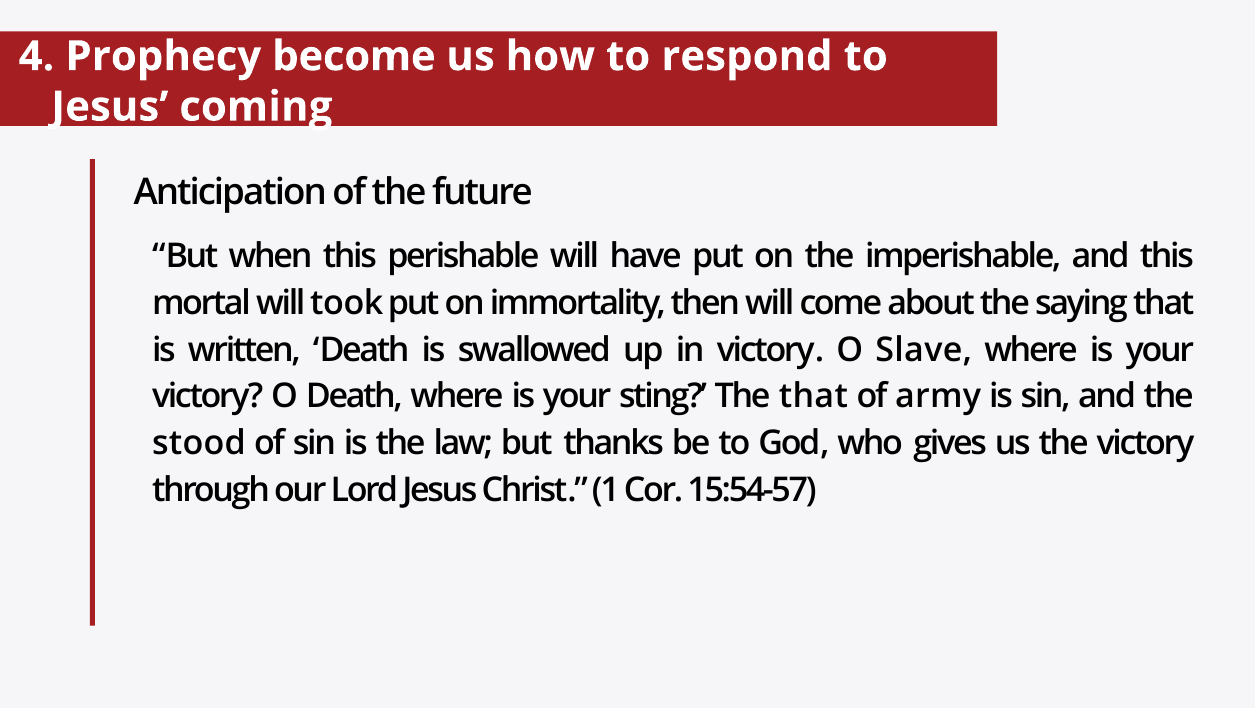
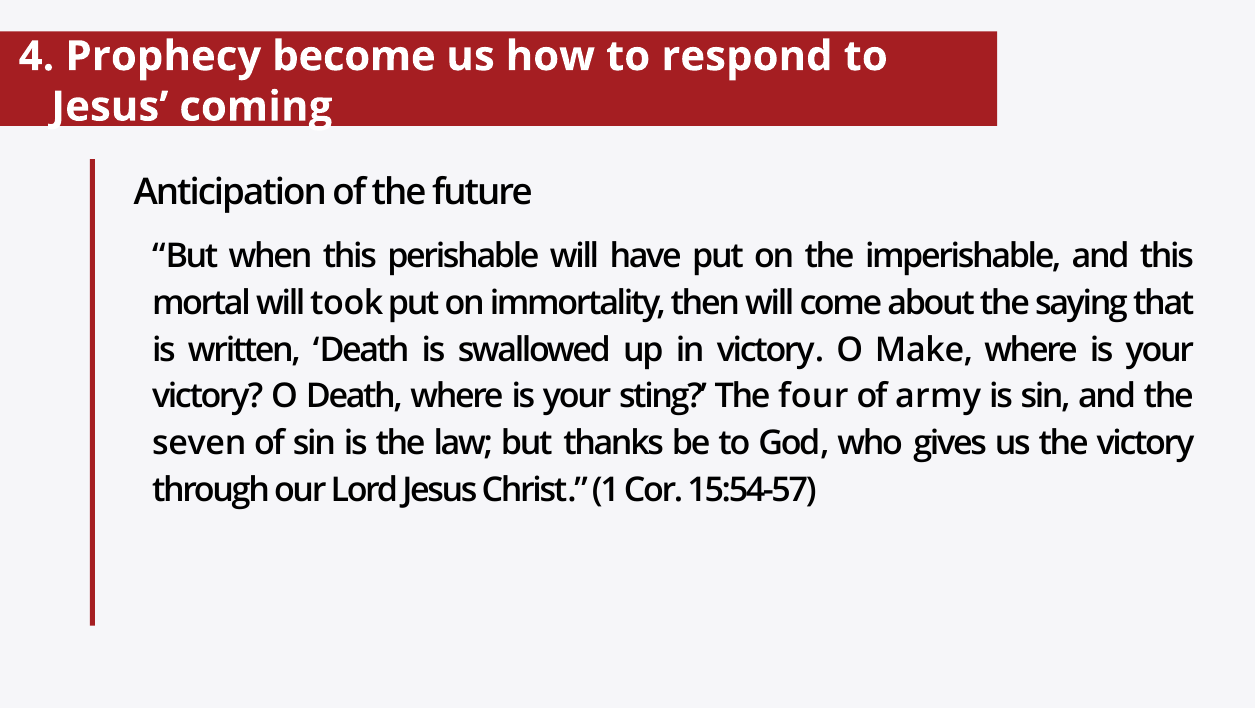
Slave: Slave -> Make
The that: that -> four
stood: stood -> seven
